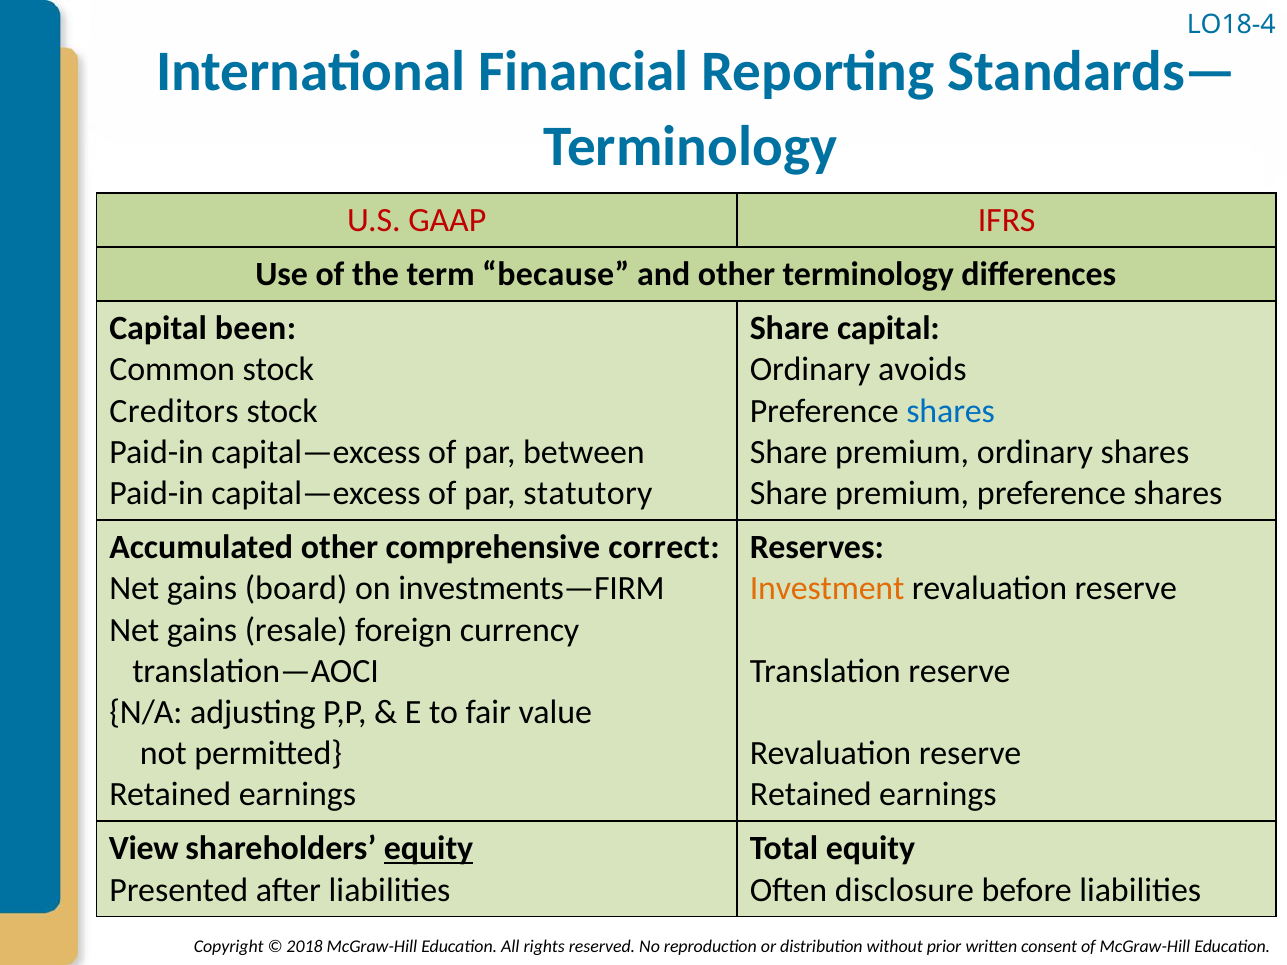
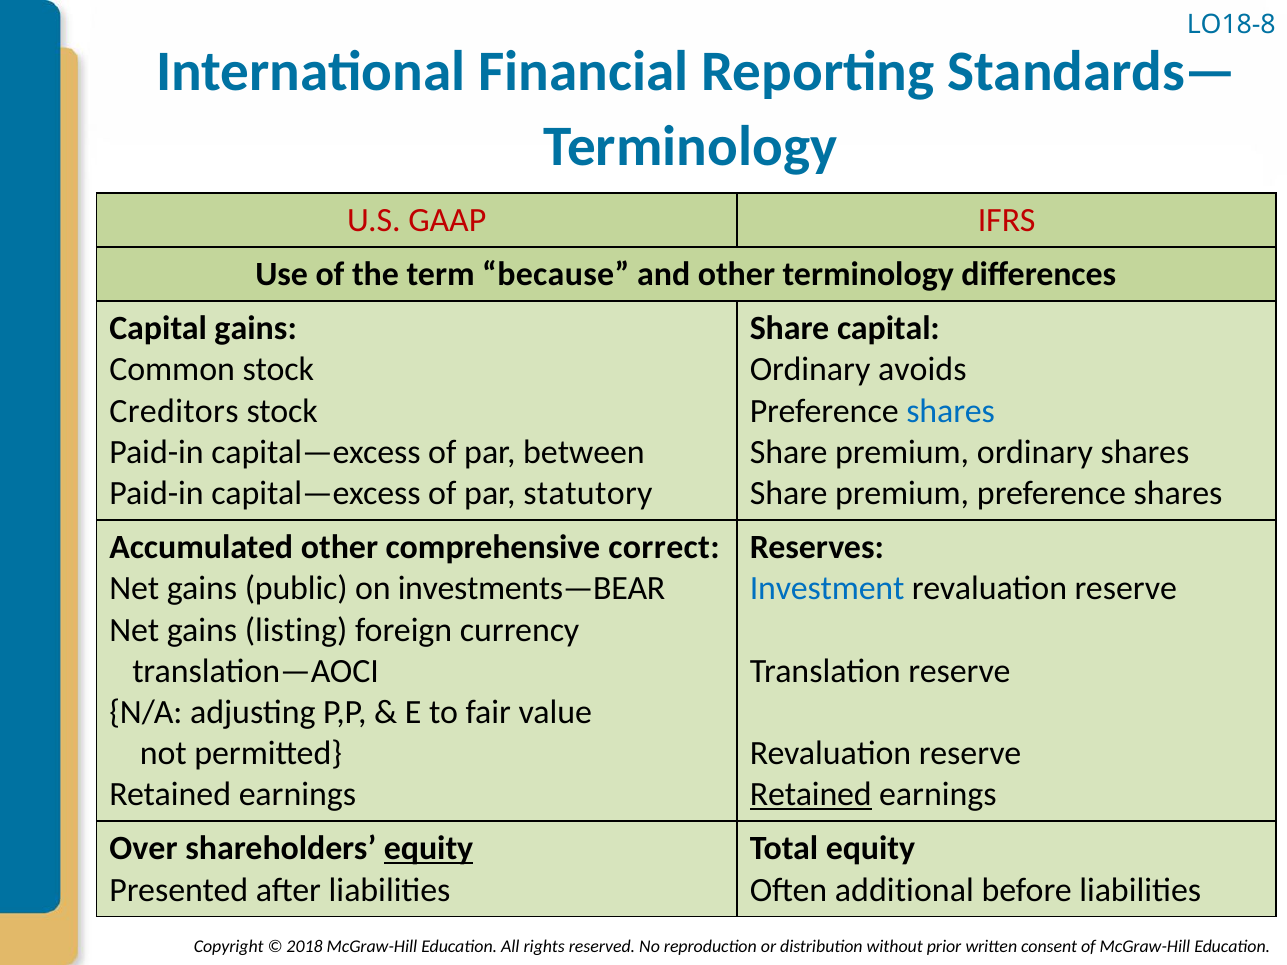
LO18-4: LO18-4 -> LO18-8
Capital been: been -> gains
board: board -> public
investments—FIRM: investments—FIRM -> investments—BEAR
Investment colour: orange -> blue
resale: resale -> listing
Retained at (811, 795) underline: none -> present
View: View -> Over
disclosure: disclosure -> additional
